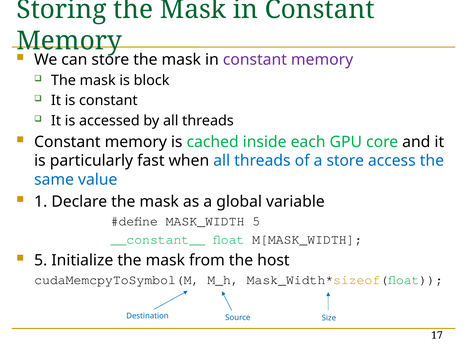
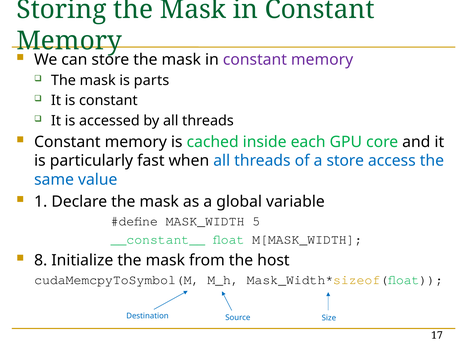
block: block -> parts
5 at (41, 260): 5 -> 8
